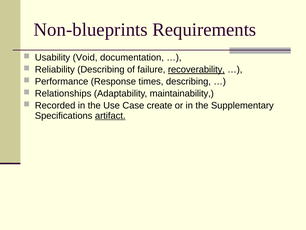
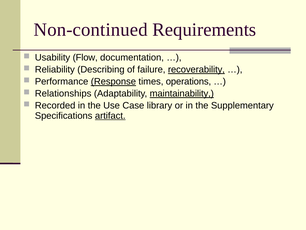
Non-blueprints: Non-blueprints -> Non-continued
Void: Void -> Flow
Response underline: none -> present
times describing: describing -> operations
maintainability underline: none -> present
create: create -> library
